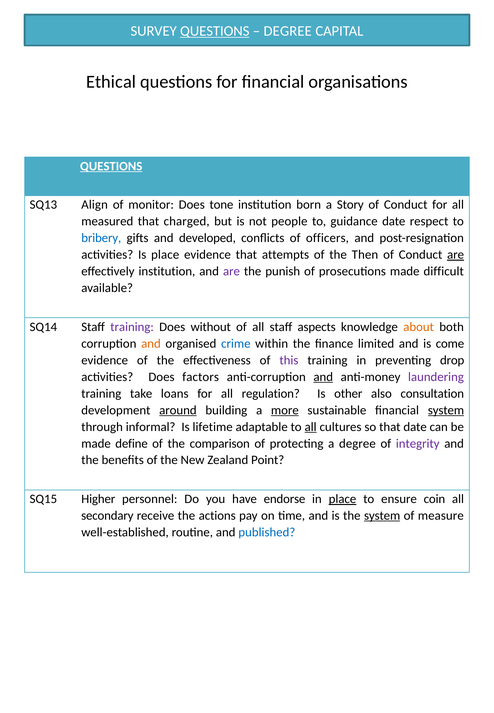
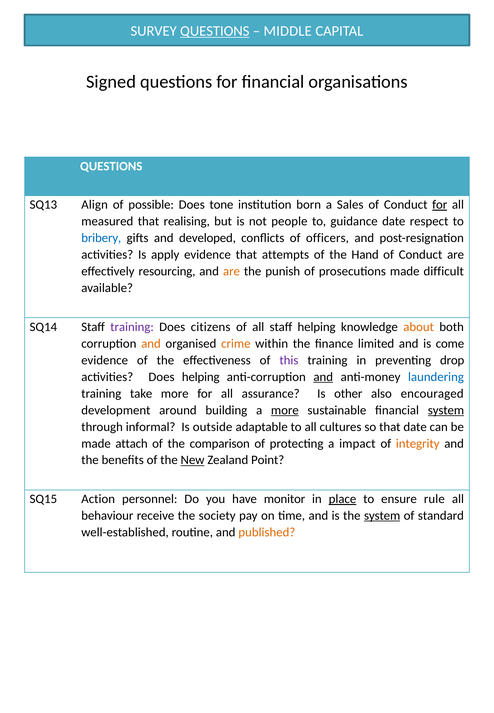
DEGREE at (288, 31): DEGREE -> MIDDLE
Ethical: Ethical -> Signed
QUESTIONS at (111, 166) underline: present -> none
monitor: monitor -> possible
Story: Story -> Sales
for at (440, 205) underline: none -> present
charged: charged -> realising
Is place: place -> apply
Then: Then -> Hand
are at (456, 255) underline: present -> none
effectively institution: institution -> resourcing
are at (231, 272) colour: purple -> orange
without: without -> citizens
staff aspects: aspects -> helping
crime colour: blue -> orange
Does factors: factors -> helping
laundering colour: purple -> blue
take loans: loans -> more
regulation: regulation -> assurance
consultation: consultation -> encouraged
around underline: present -> none
lifetime: lifetime -> outside
all at (311, 427) underline: present -> none
define: define -> attach
a degree: degree -> impact
integrity colour: purple -> orange
New underline: none -> present
Higher: Higher -> Action
endorse: endorse -> monitor
coin: coin -> rule
secondary: secondary -> behaviour
actions: actions -> society
measure: measure -> standard
published colour: blue -> orange
